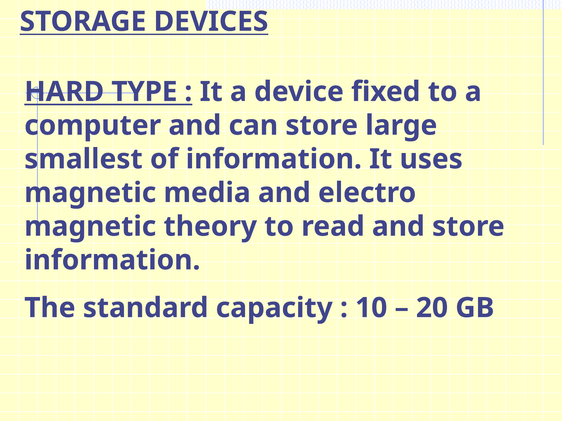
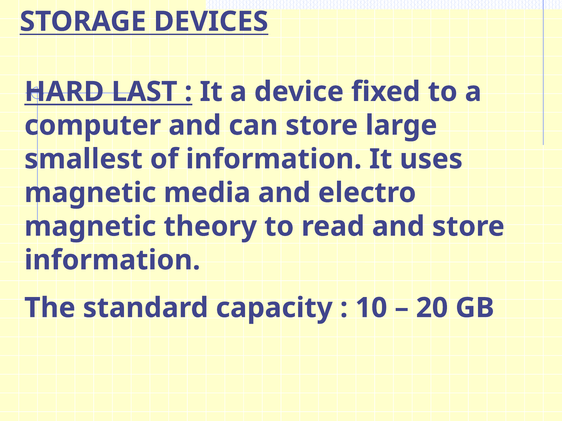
TYPE: TYPE -> LAST
